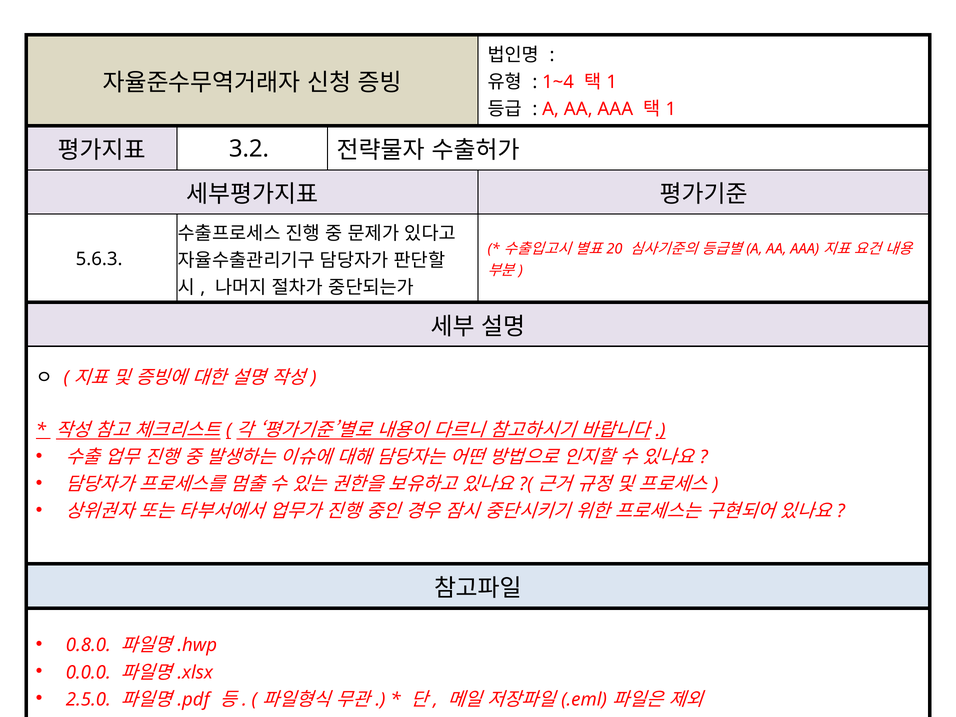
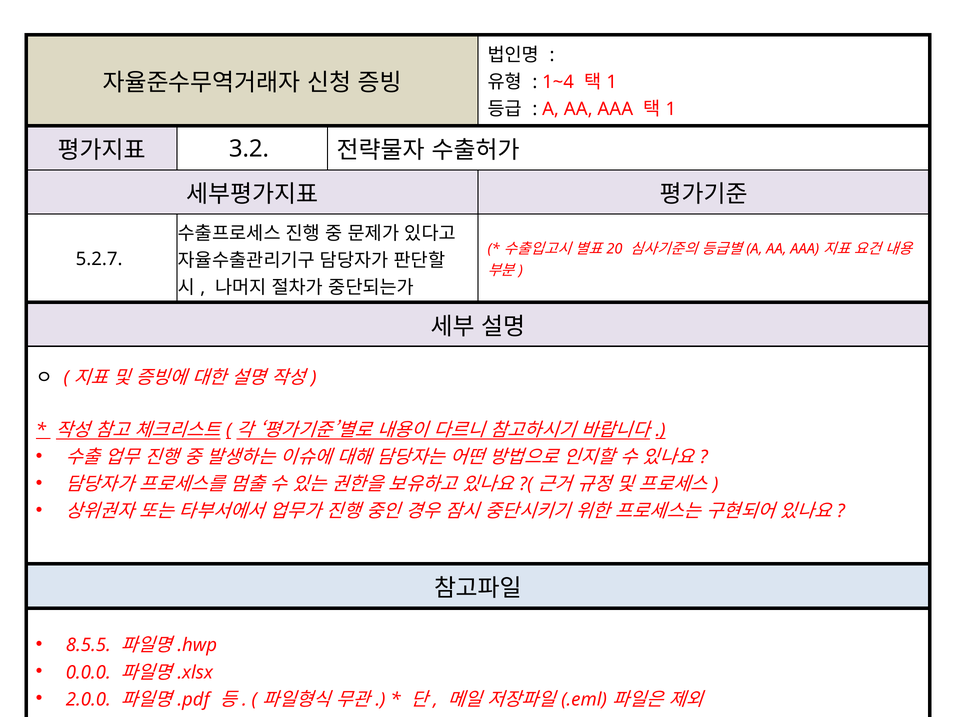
5.6.3: 5.6.3 -> 5.2.7
0.8.0: 0.8.0 -> 8.5.5
2.5.0: 2.5.0 -> 2.0.0
